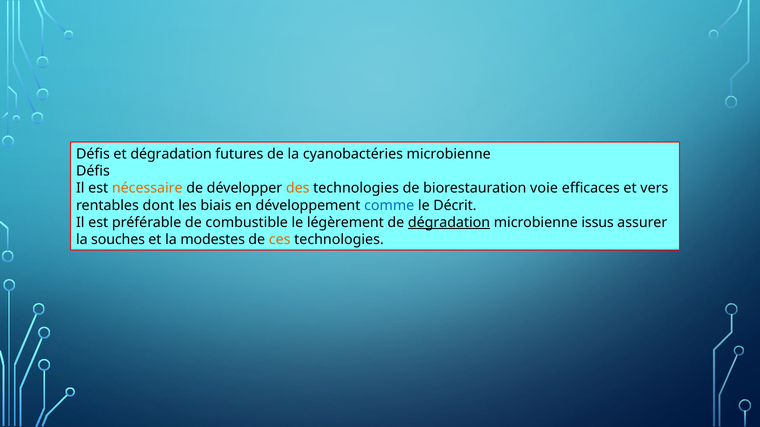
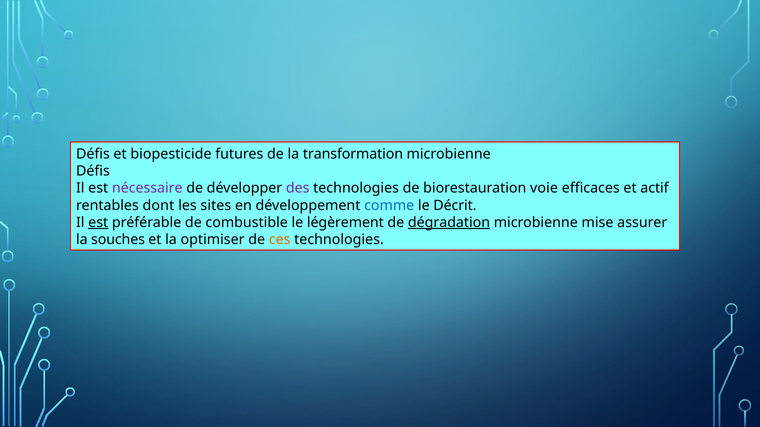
et dégradation: dégradation -> biopesticide
cyanobactéries: cyanobactéries -> transformation
nécessaire colour: orange -> purple
des colour: orange -> purple
vers: vers -> actif
biais: biais -> sites
est at (98, 223) underline: none -> present
issus: issus -> mise
modestes: modestes -> optimiser
